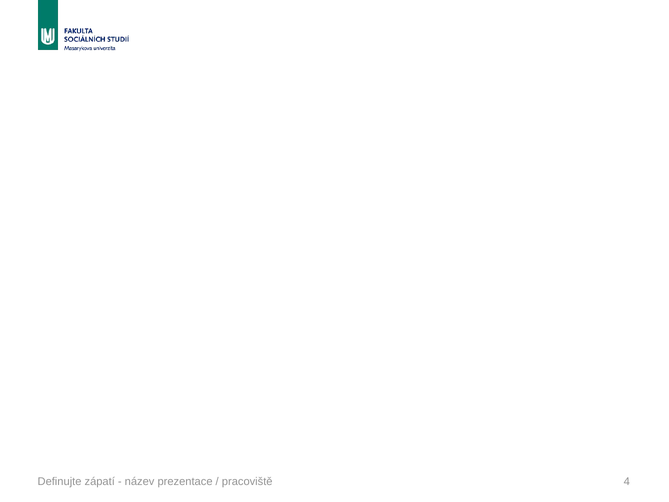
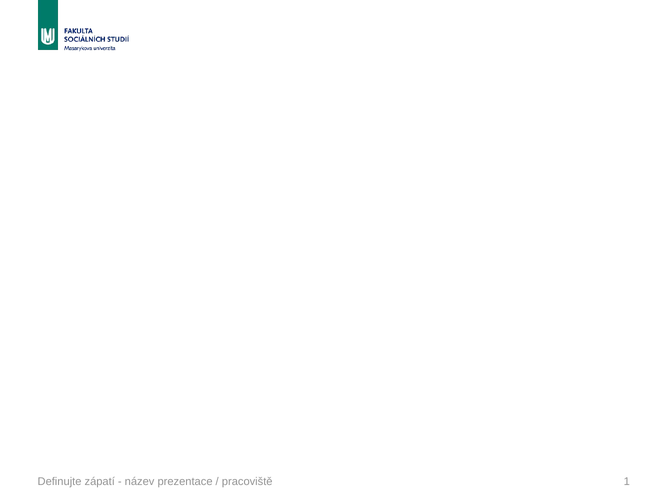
4: 4 -> 1
